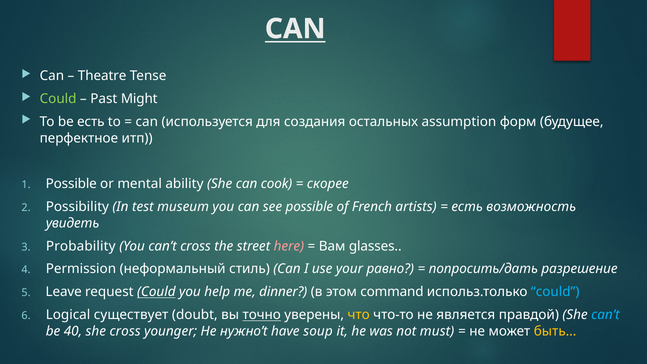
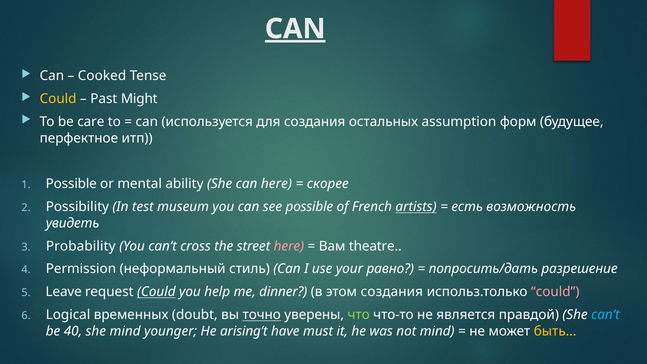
CAN at (295, 29) underline: none -> present
Theatre: Theatre -> Cooked
Could at (58, 99) colour: light green -> yellow
be есть: есть -> care
can cook: cook -> here
artists underline: none -> present
glasses: glasses -> theatre
этом command: command -> создания
could at (555, 292) colour: light blue -> pink
существует: существует -> временных
что colour: yellow -> light green
she cross: cross -> mind
нужно’t: нужно’t -> arising’t
soup: soup -> must
not must: must -> mind
